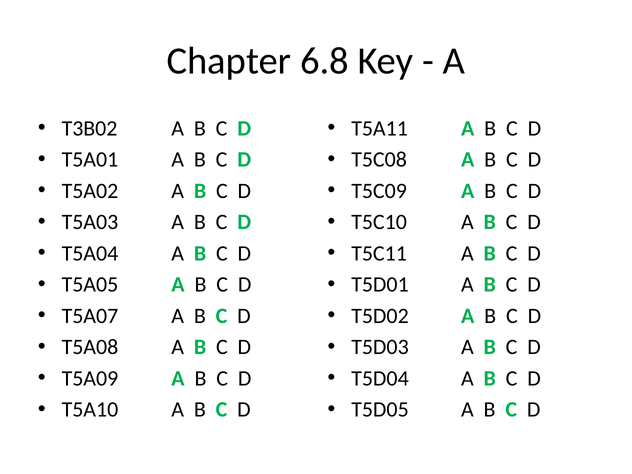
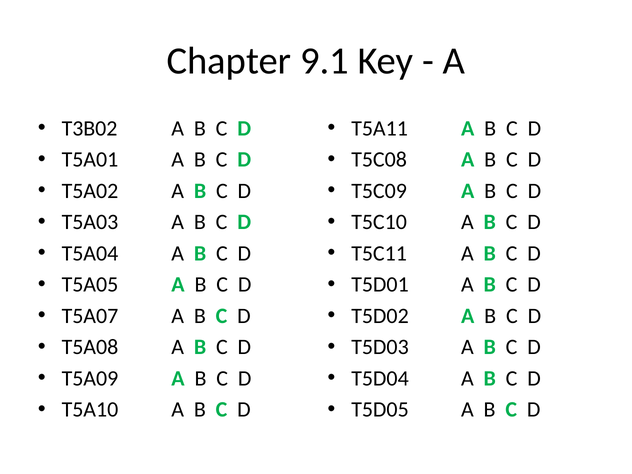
6.8: 6.8 -> 9.1
